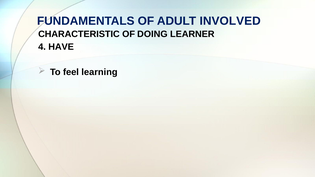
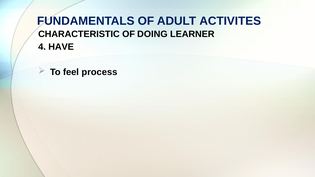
INVOLVED: INVOLVED -> ACTIVITES
learning: learning -> process
